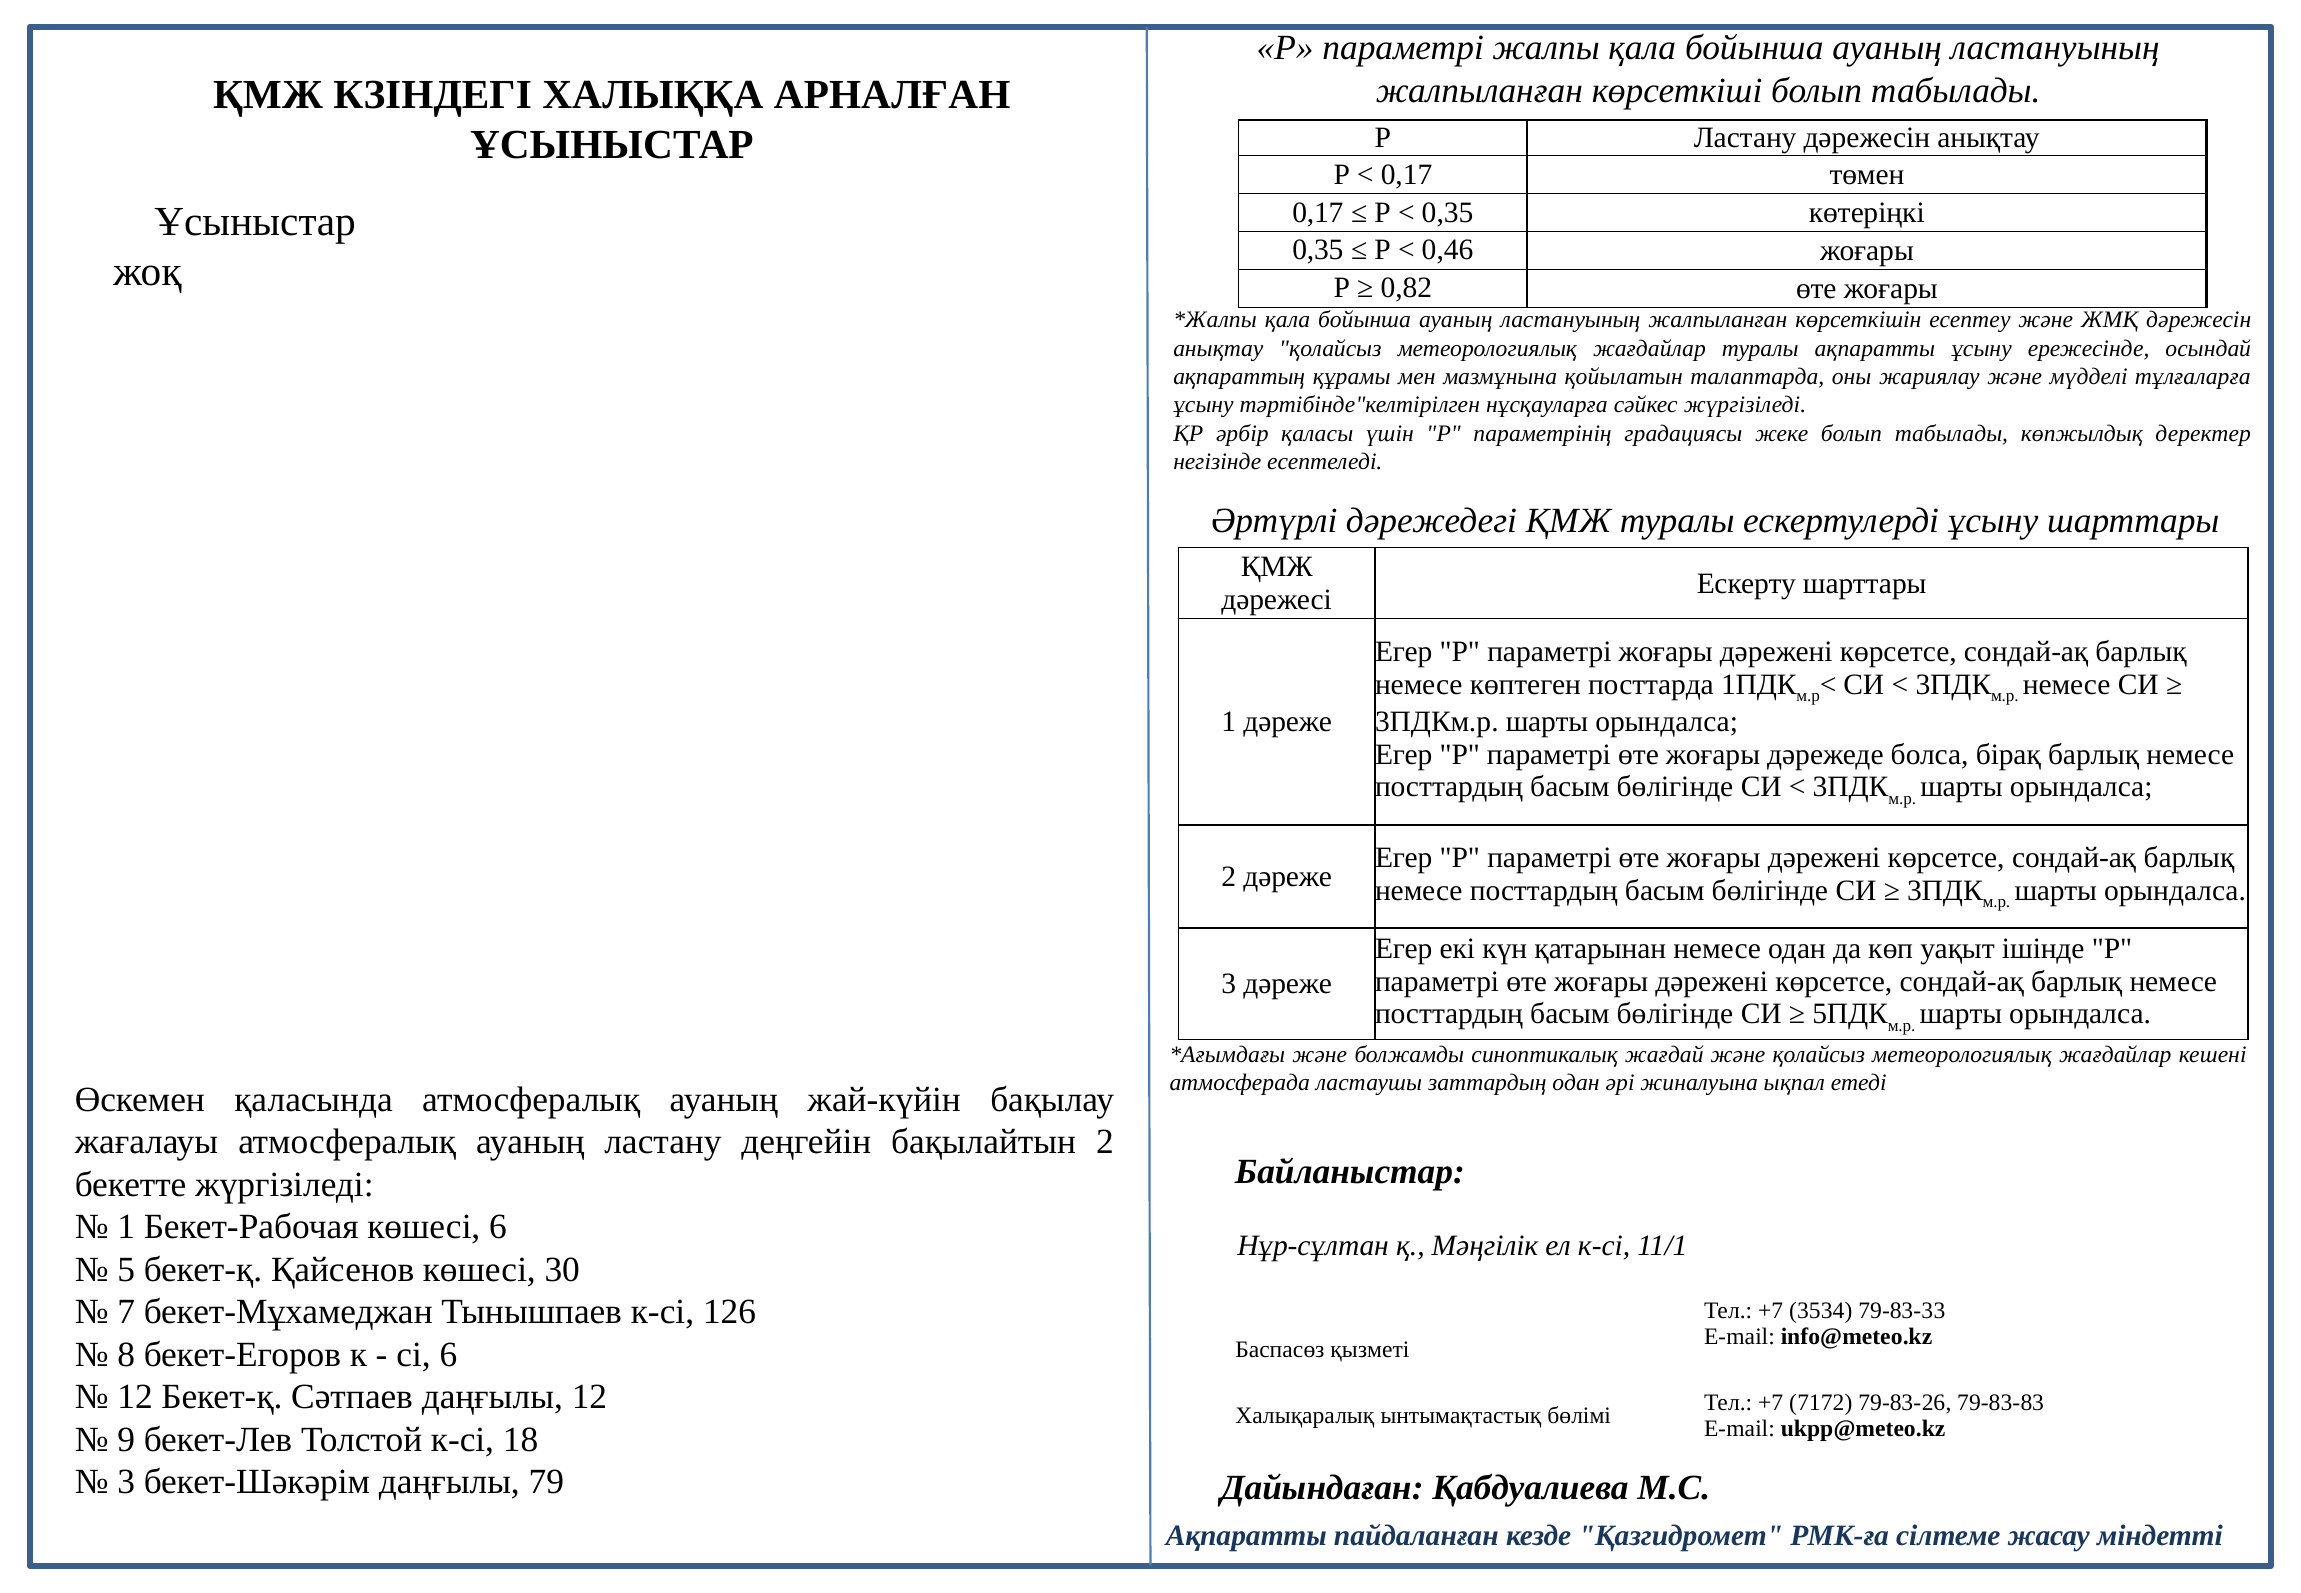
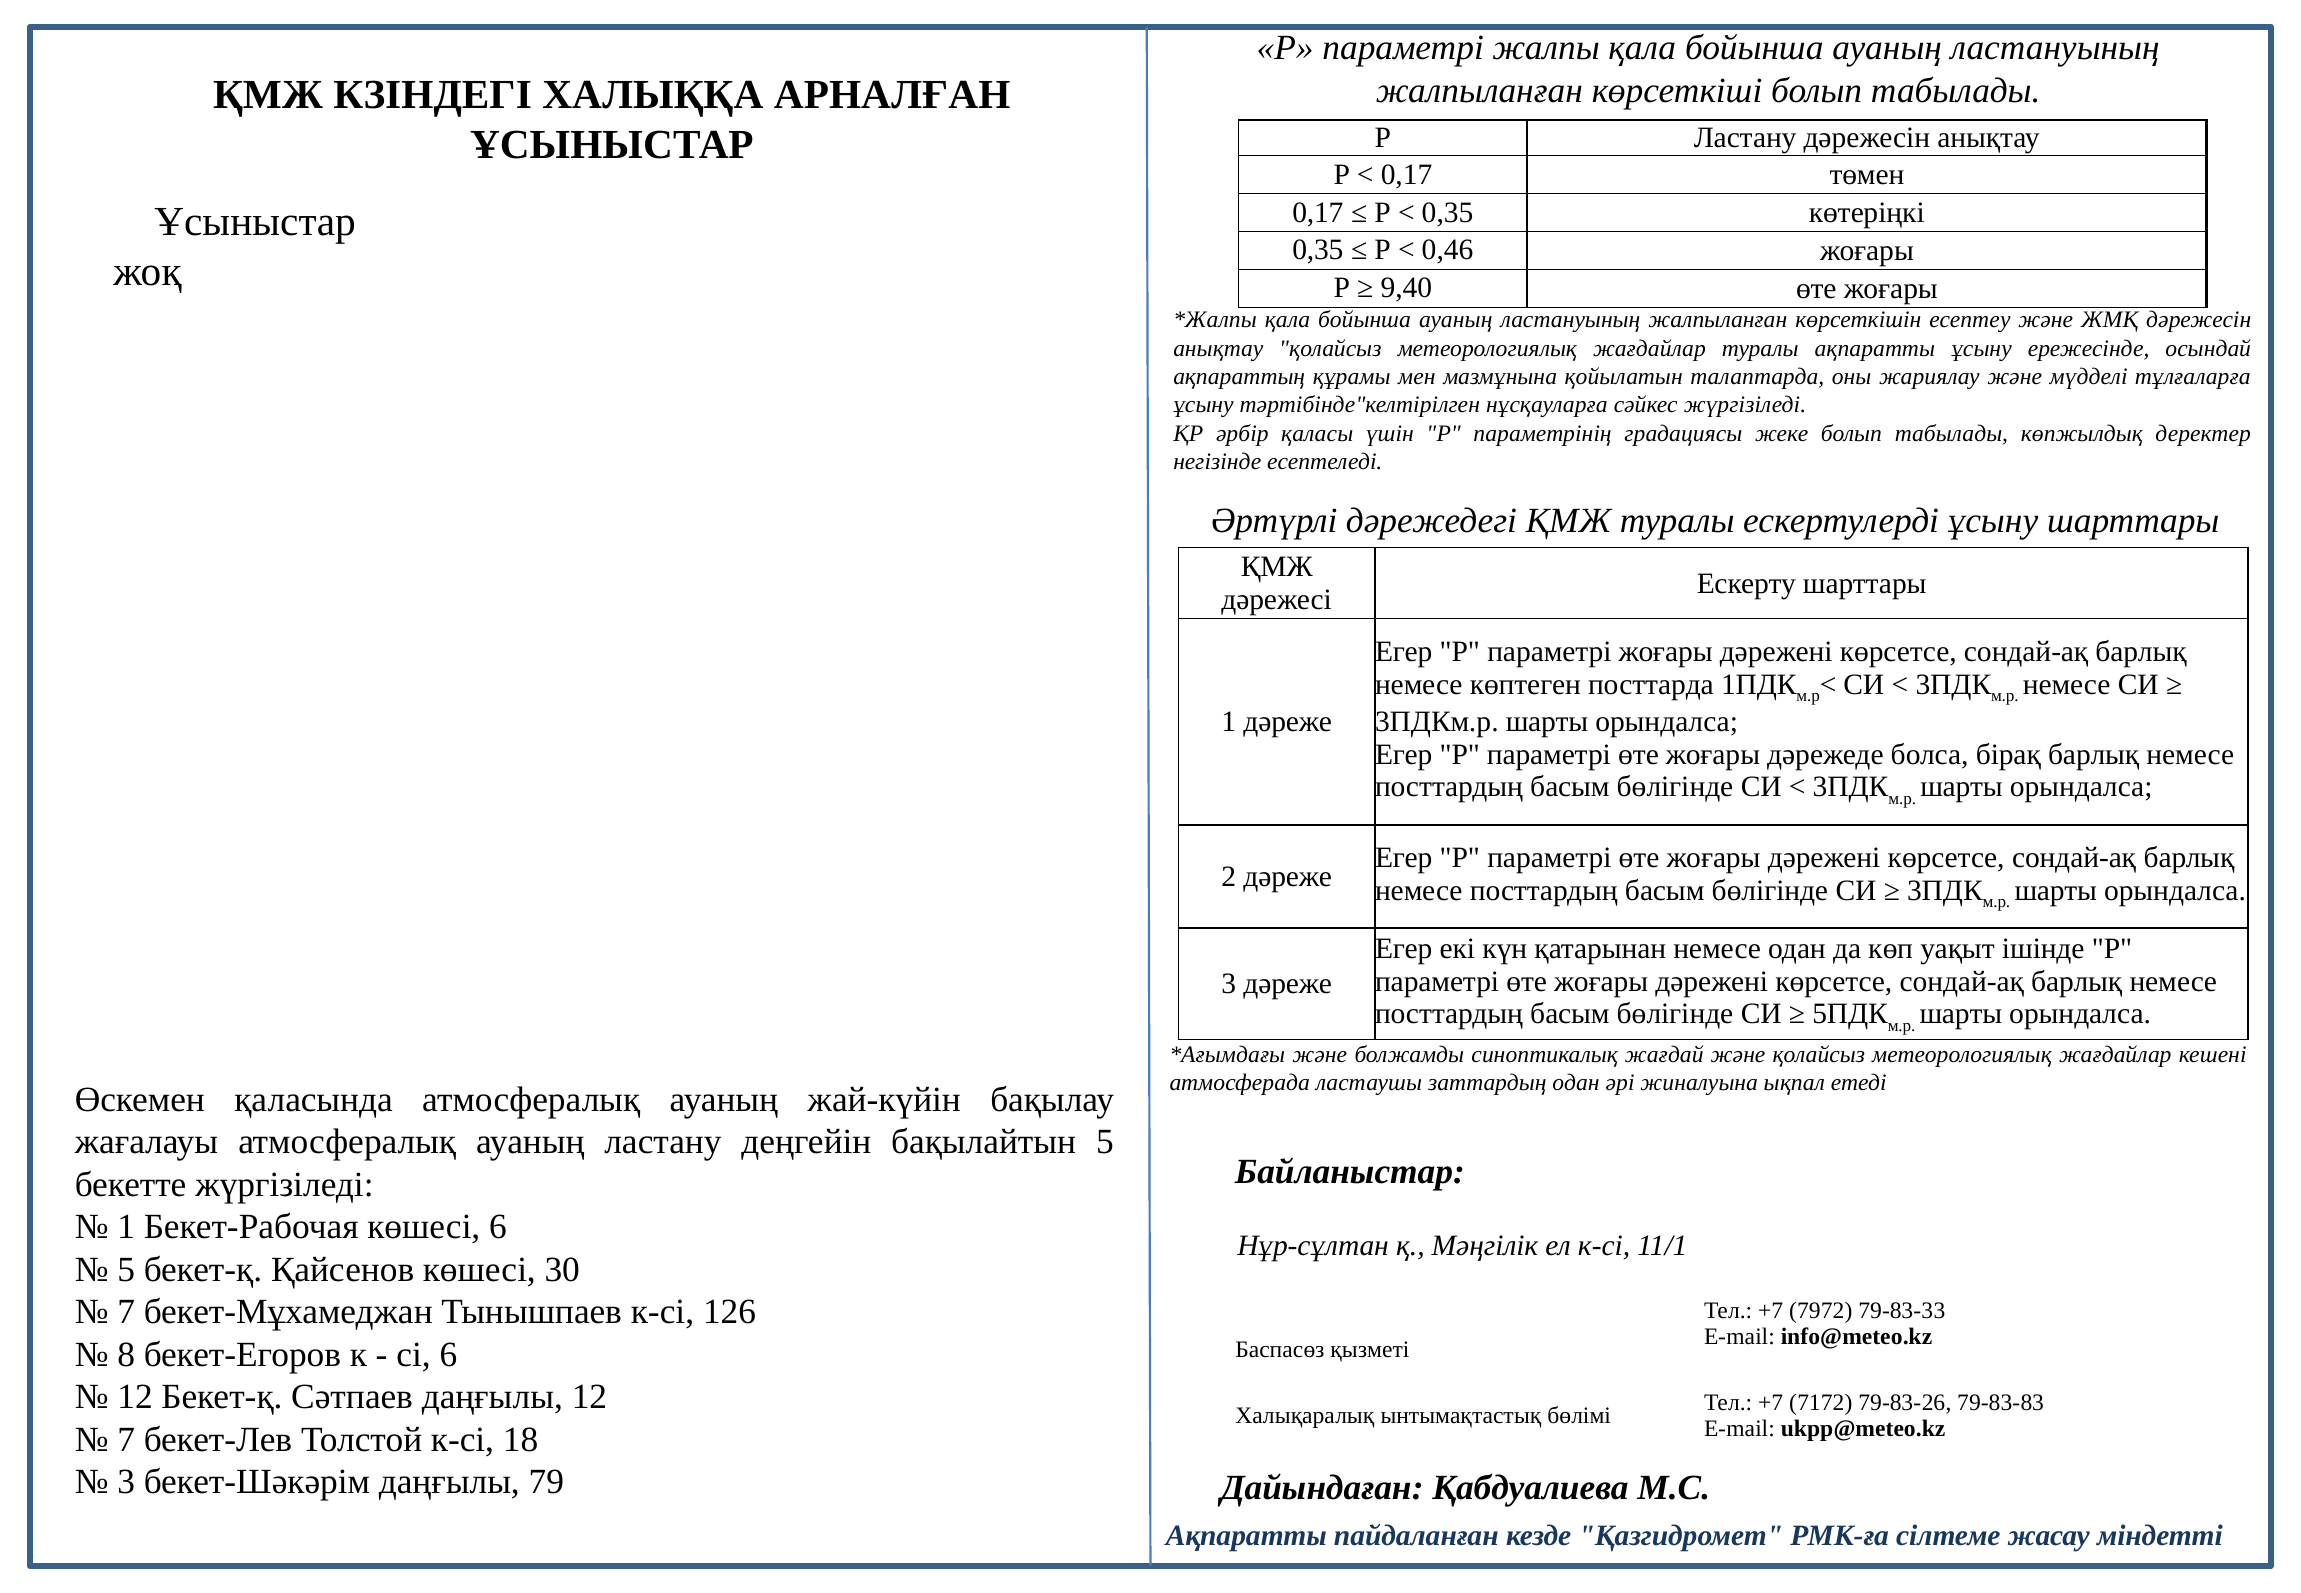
0,82: 0,82 -> 9,40
бақылайтын 2: 2 -> 5
3534: 3534 -> 7972
9 at (126, 1439): 9 -> 7
